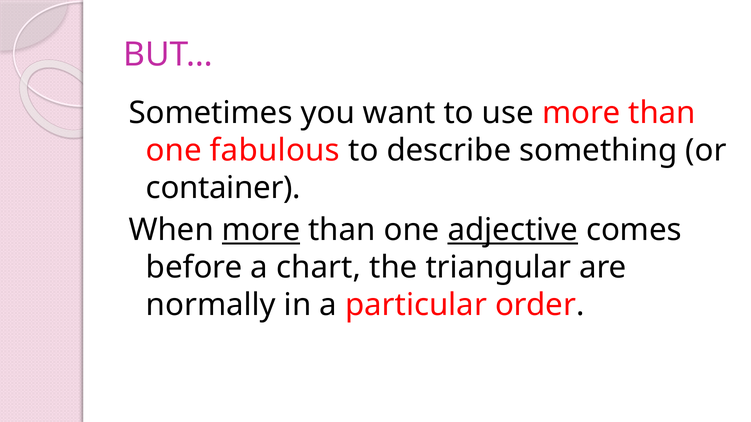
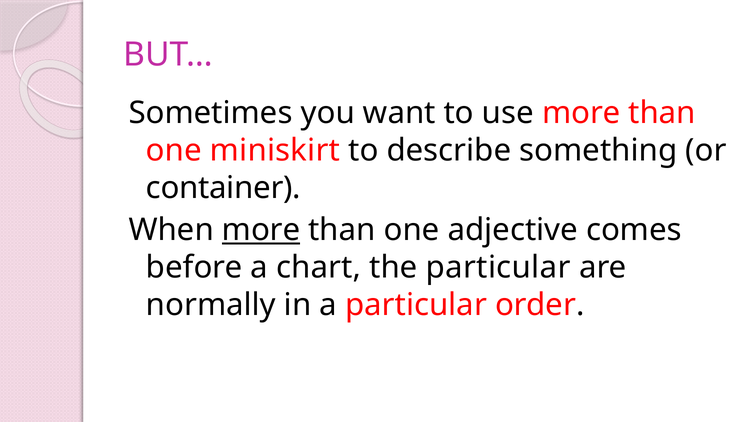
fabulous: fabulous -> miniskirt
adjective underline: present -> none
the triangular: triangular -> particular
